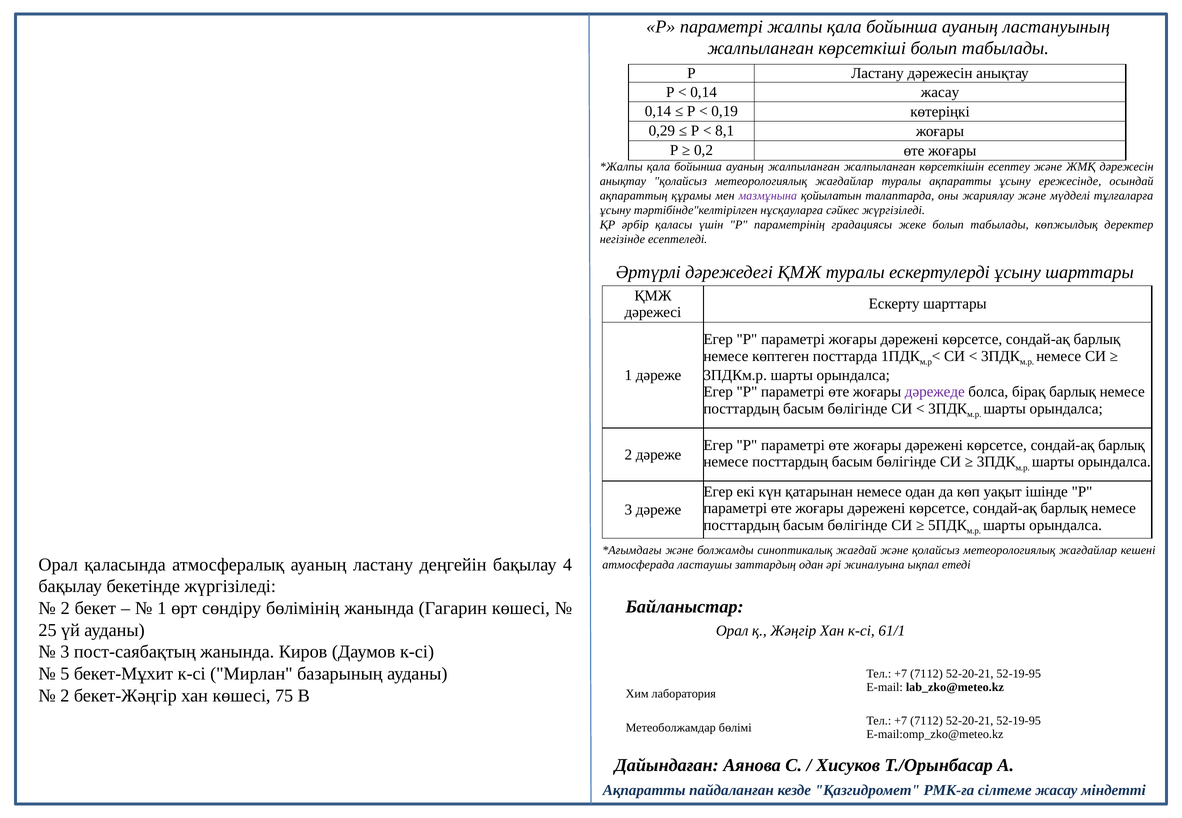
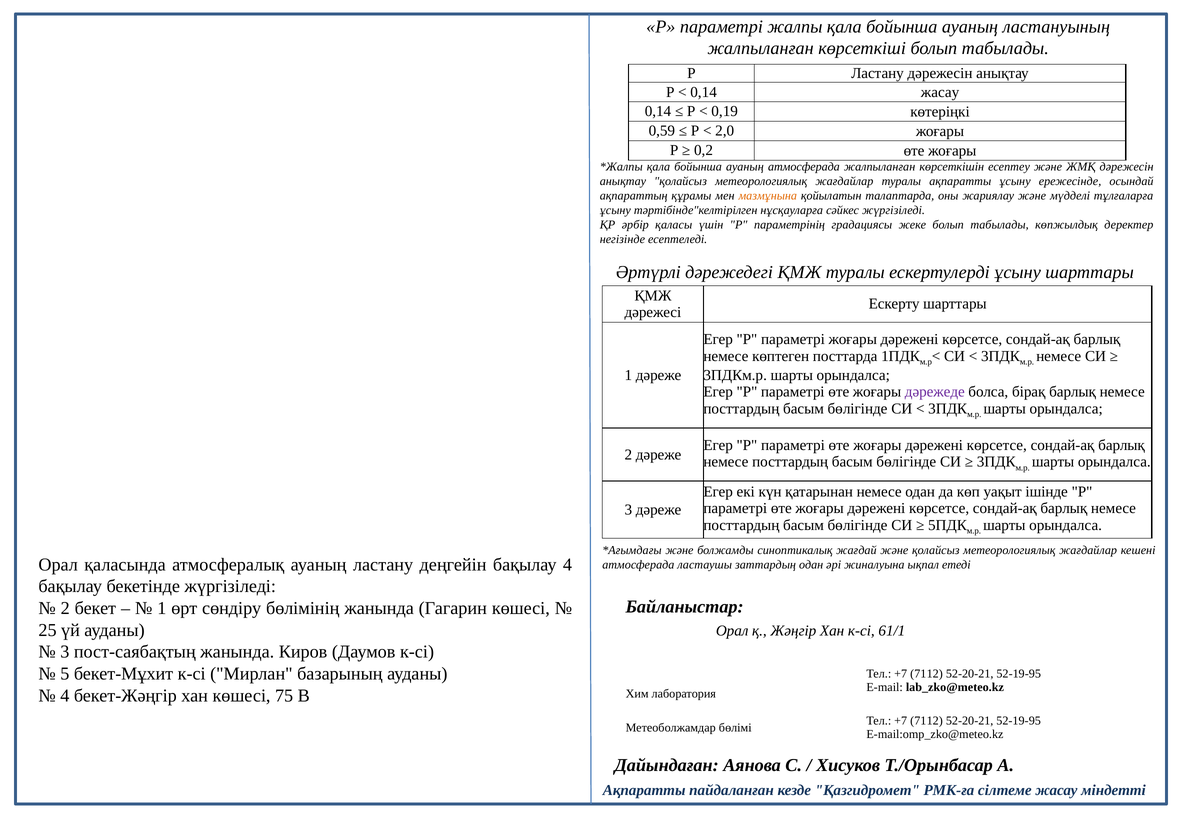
0,29: 0,29 -> 0,59
8,1: 8,1 -> 2,0
ауаның жалпыланған: жалпыланған -> атмосферада
мазмұнына colour: purple -> orange
2 at (65, 696): 2 -> 4
